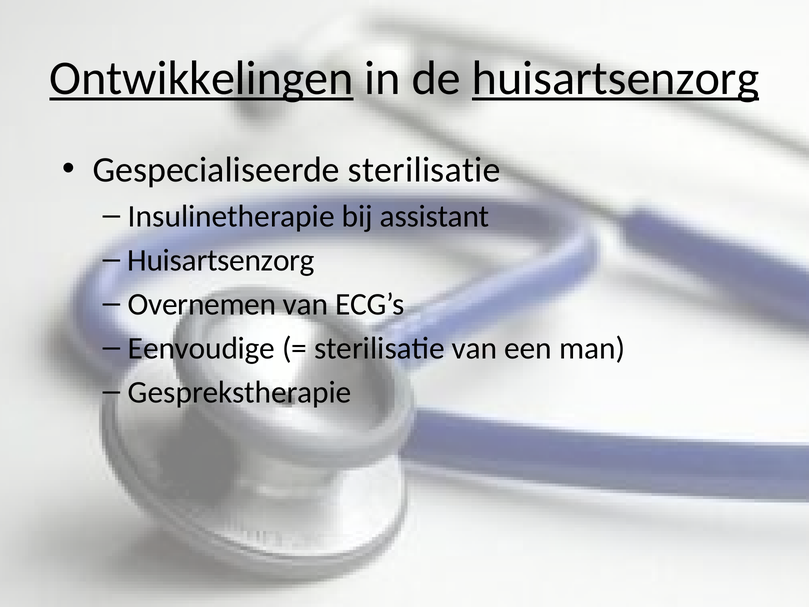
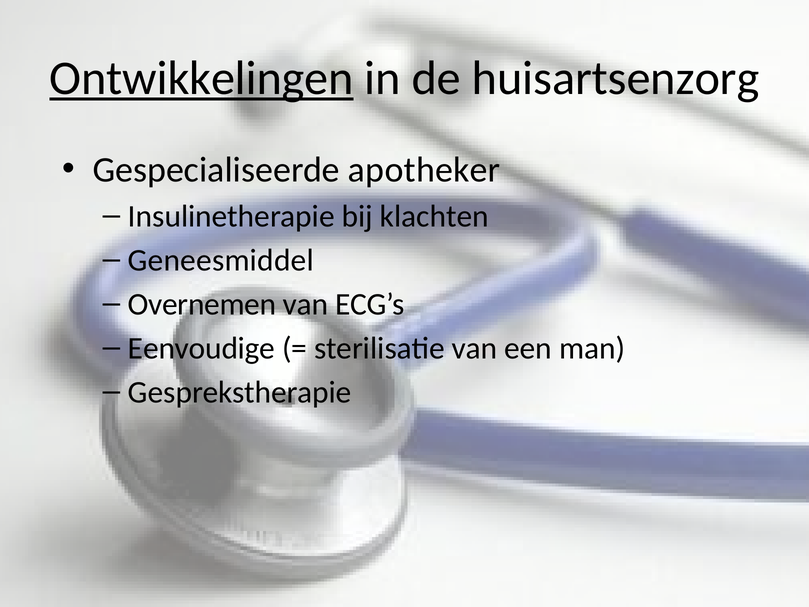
huisartsenzorg at (616, 78) underline: present -> none
Gespecialiseerde sterilisatie: sterilisatie -> apotheker
assistant: assistant -> klachten
Huisartsenzorg at (221, 260): Huisartsenzorg -> Geneesmiddel
